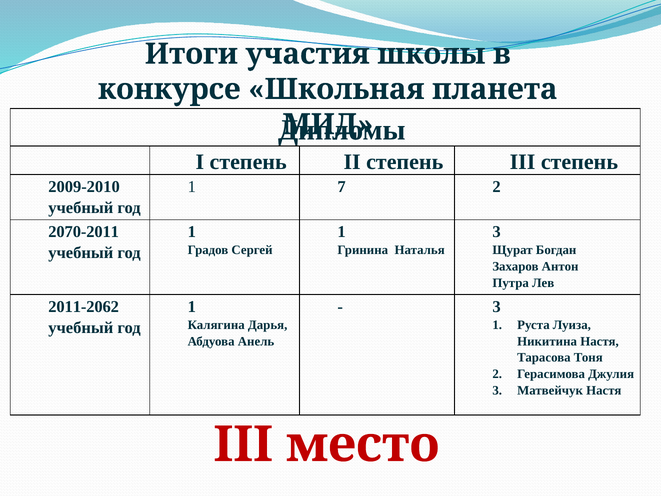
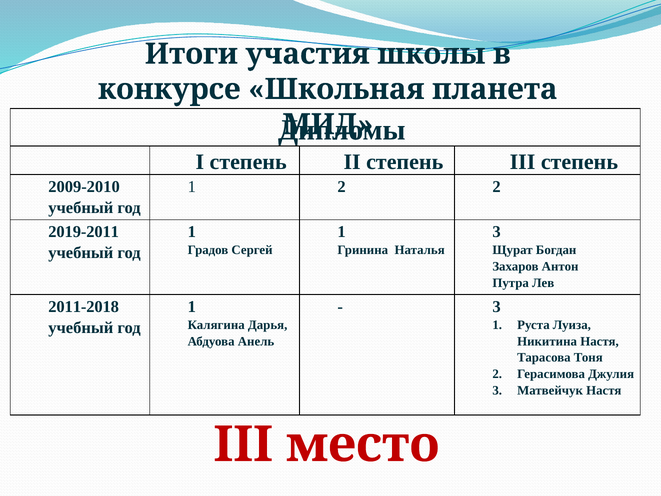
1 7: 7 -> 2
2070-2011: 2070-2011 -> 2019-2011
2011-2062: 2011-2062 -> 2011-2018
